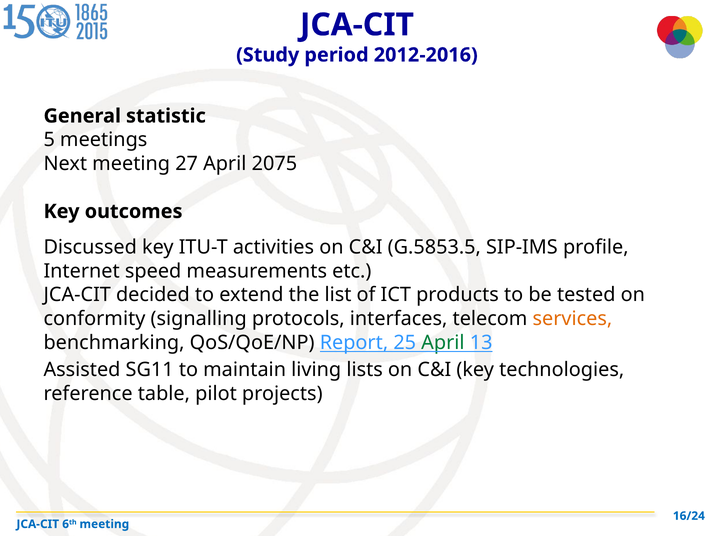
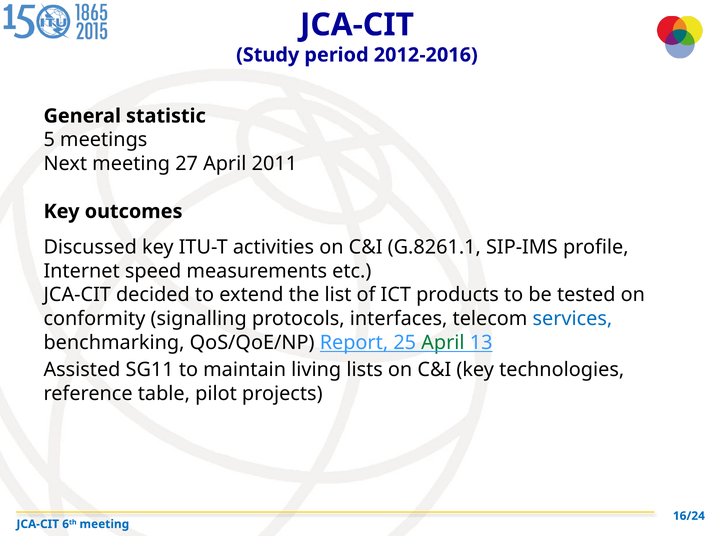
2075: 2075 -> 2011
G.5853.5: G.5853.5 -> G.8261.1
services colour: orange -> blue
